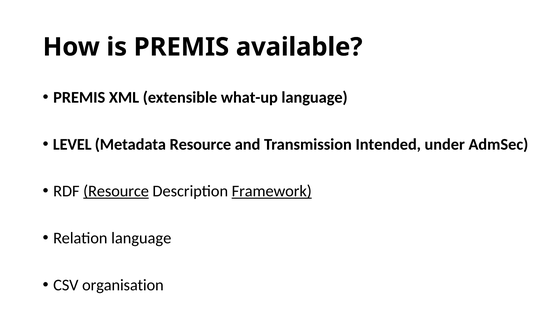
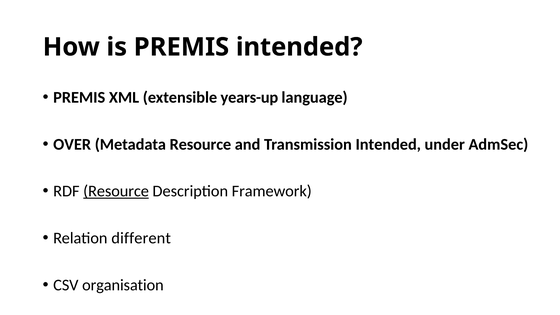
PREMIS available: available -> intended
what-up: what-up -> years-up
LEVEL: LEVEL -> OVER
Framework underline: present -> none
Relation language: language -> different
